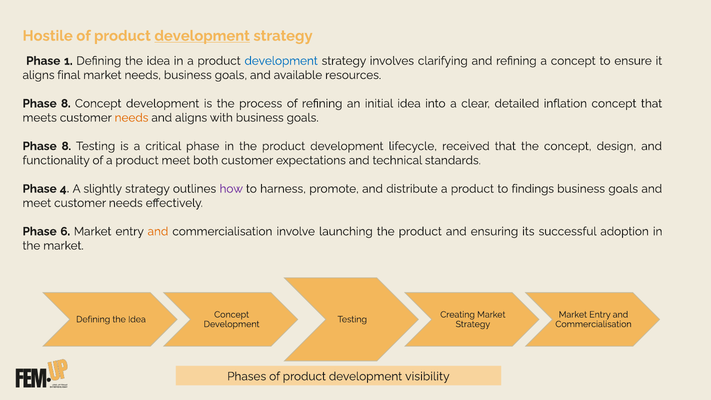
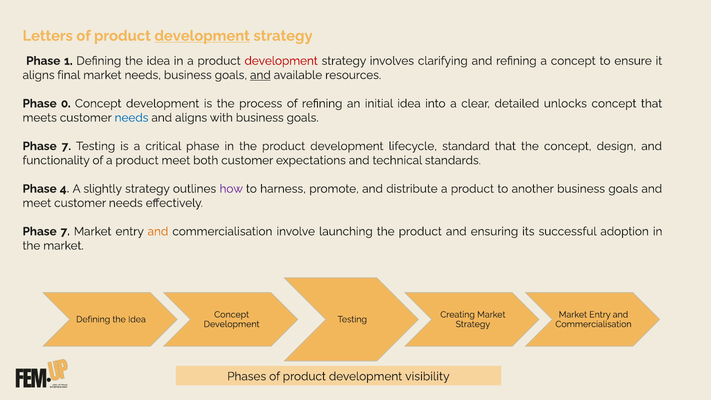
Hostile: Hostile -> Letters
development at (281, 61) colour: blue -> red
and at (260, 75) underline: none -> present
8 at (66, 103): 8 -> 0
inflation: inflation -> unlocks
needs at (132, 118) colour: orange -> blue
8 at (66, 146): 8 -> 7
received: received -> standard
findings: findings -> another
6 at (65, 231): 6 -> 7
